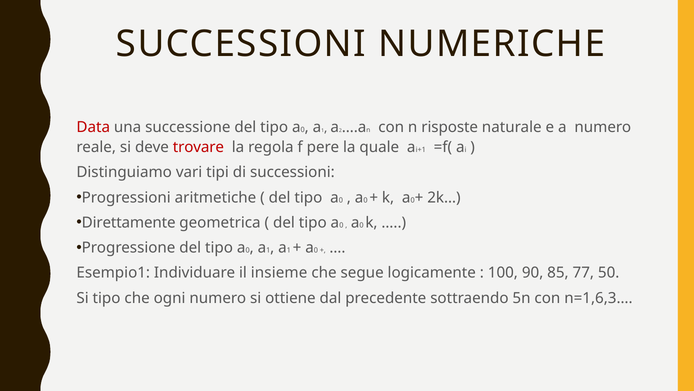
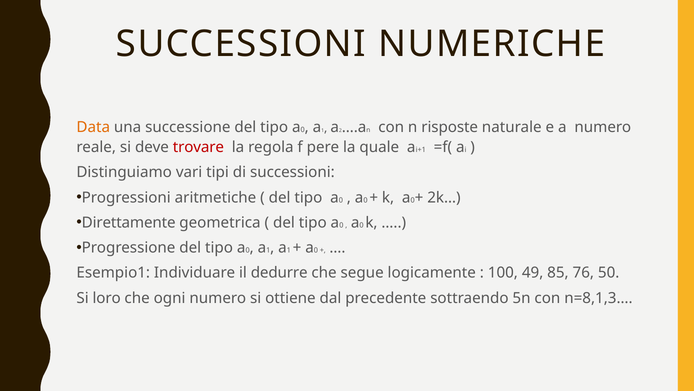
Data colour: red -> orange
insieme: insieme -> dedurre
90: 90 -> 49
77: 77 -> 76
Si tipo: tipo -> loro
n=1,6,3…: n=1,6,3… -> n=8,1,3…
